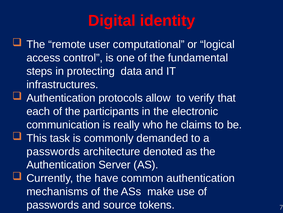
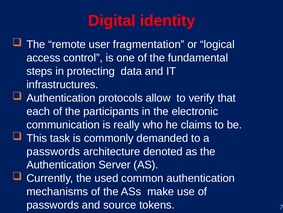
computational: computational -> fragmentation
have: have -> used
